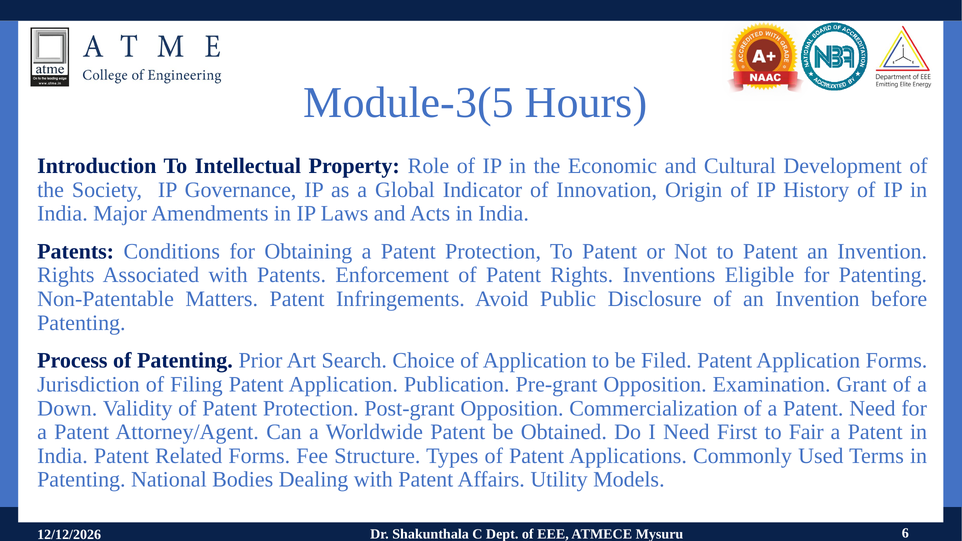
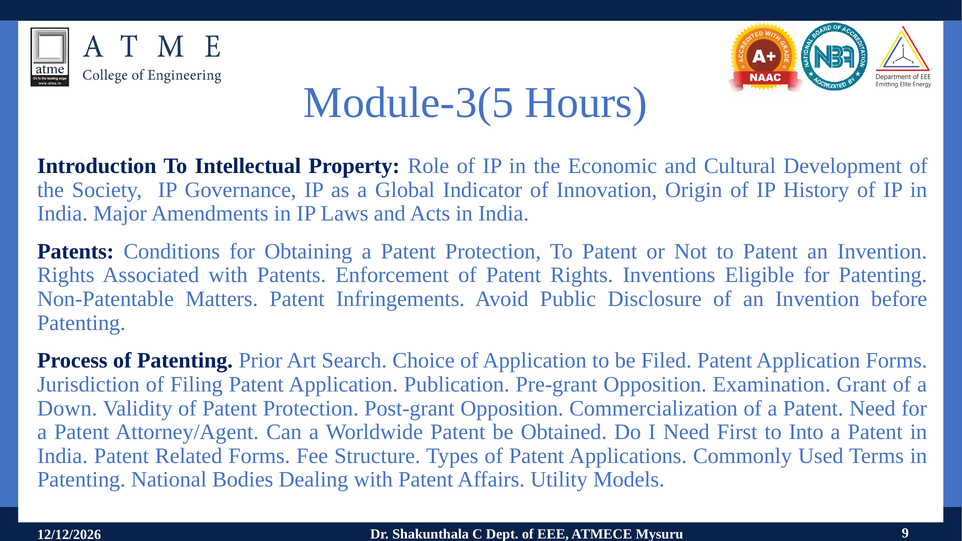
Fair: Fair -> Into
6: 6 -> 9
